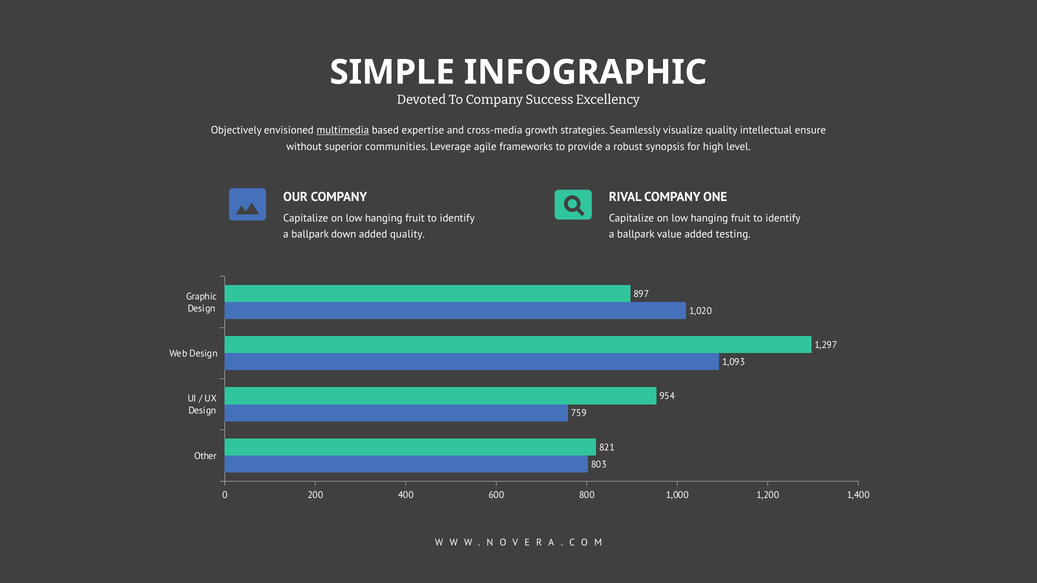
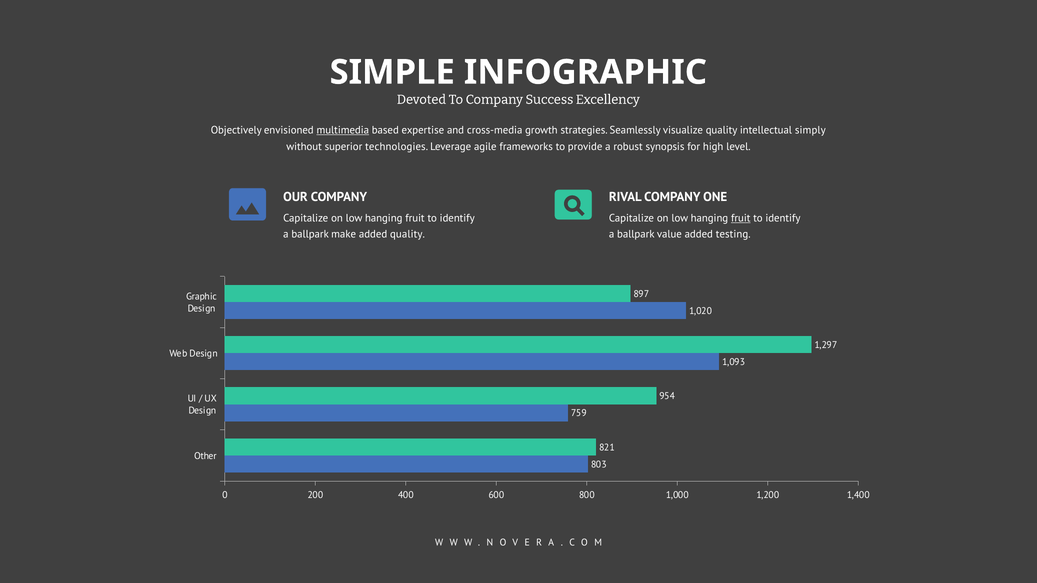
ensure: ensure -> simply
communities: communities -> technologies
fruit at (741, 218) underline: none -> present
down: down -> make
